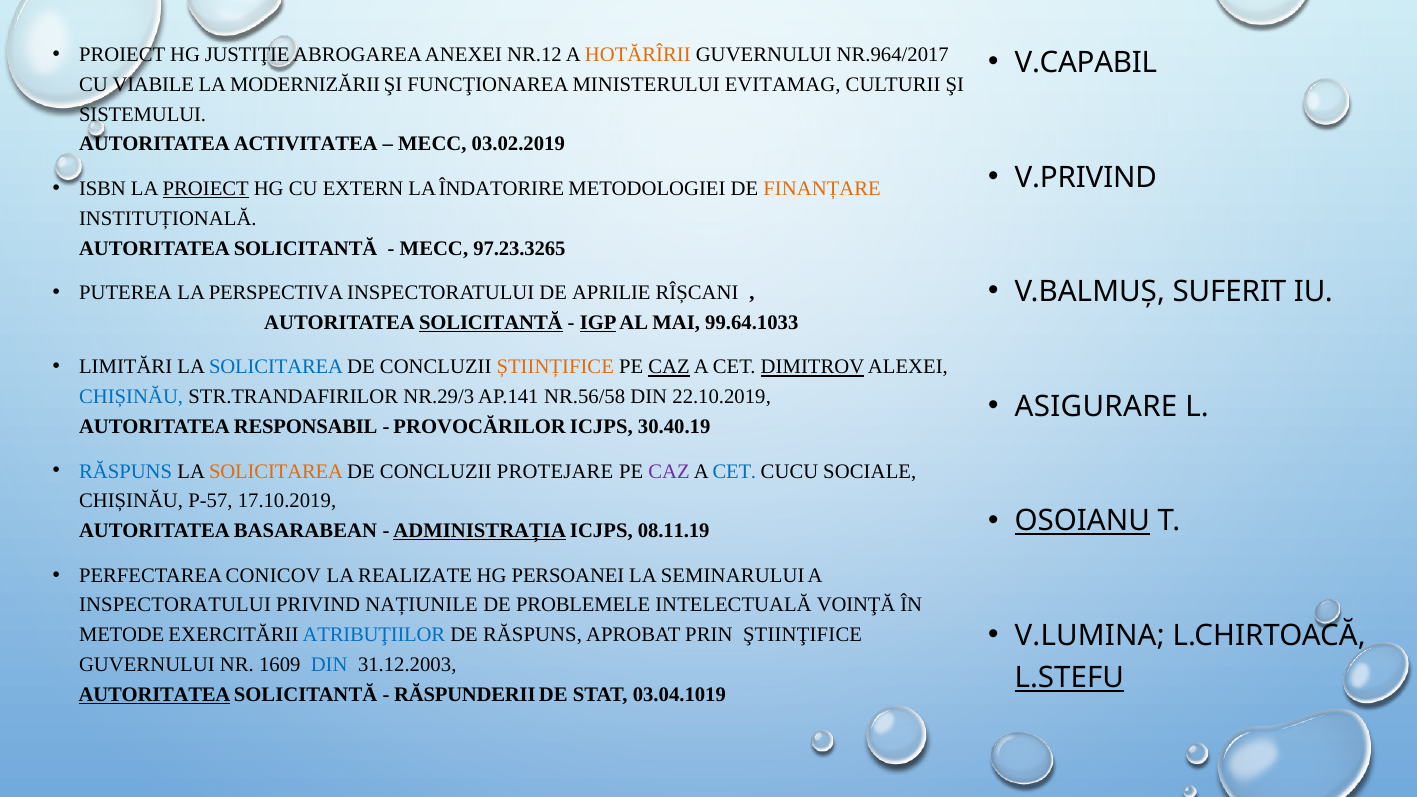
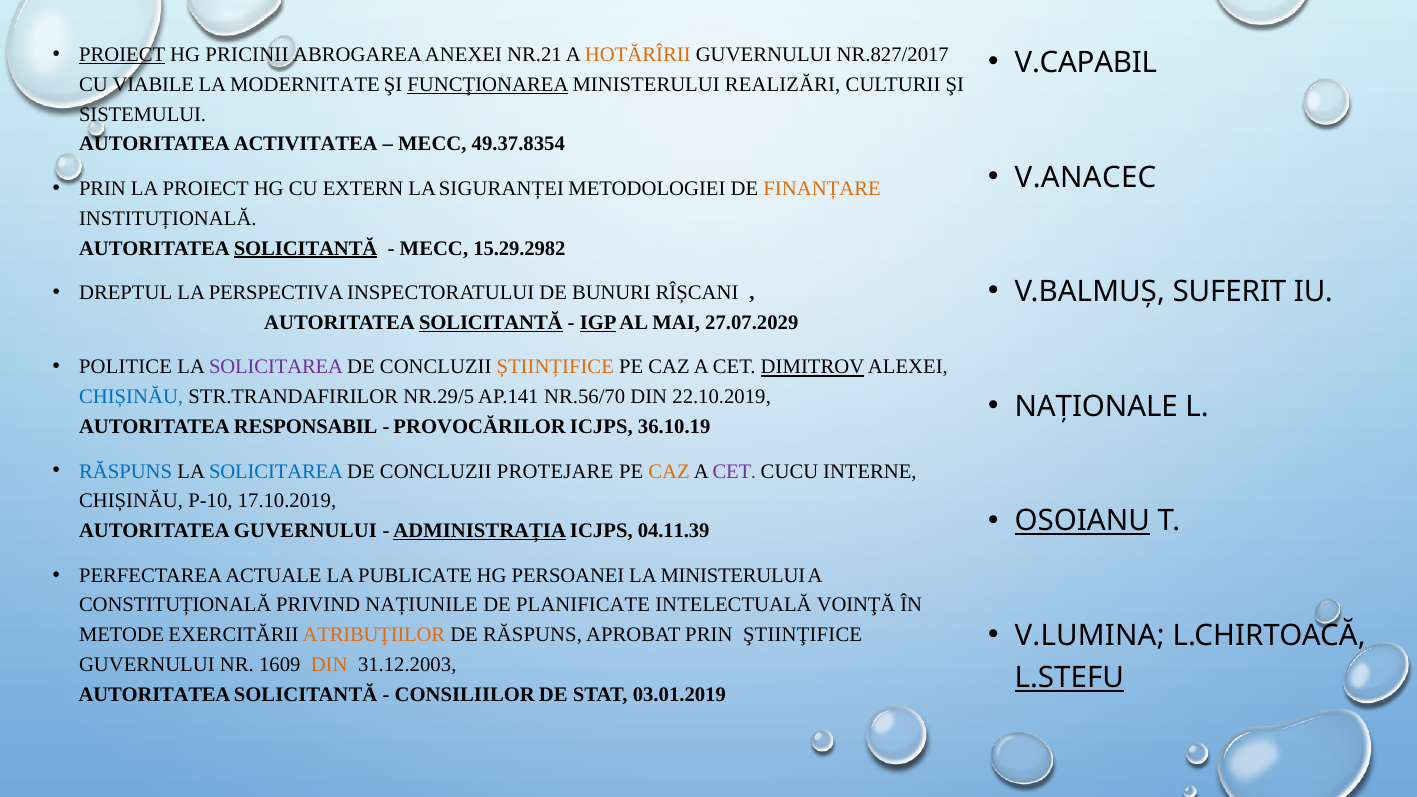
PROIECT at (122, 55) underline: none -> present
JUSTIŢIE: JUSTIŢIE -> PRICINII
NR.12: NR.12 -> NR.21
NR.964/2017: NR.964/2017 -> NR.827/2017
MODERNIZĂRII: MODERNIZĂRII -> MODERNITATE
FUNCŢIONAREA underline: none -> present
EVITAMAG: EVITAMAG -> REALIZĂRI
03.02.2019: 03.02.2019 -> 49.37.8354
V.PRIVIND: V.PRIVIND -> V.ANACEC
ISBN at (102, 189): ISBN -> PRIN
PROIECT at (206, 189) underline: present -> none
ÎNDATORIRE: ÎNDATORIRE -> SIGURANȚEI
SOLICITANTĂ at (306, 248) underline: none -> present
97.23.3265: 97.23.3265 -> 15.29.2982
PUTEREA: PUTEREA -> DREPTUL
APRILIE: APRILIE -> BUNURI
99.64.1033: 99.64.1033 -> 27.07.2029
LIMITĂRI: LIMITĂRI -> POLITICE
SOLICITAREA at (276, 367) colour: blue -> purple
CAZ at (669, 367) underline: present -> none
NR.29/3: NR.29/3 -> NR.29/5
NR.56/58: NR.56/58 -> NR.56/70
ASIGURARE: ASIGURARE -> NAŢIONALE
30.40.19: 30.40.19 -> 36.10.19
SOLICITAREA at (276, 471) colour: orange -> blue
CAZ at (669, 471) colour: purple -> orange
CET at (734, 471) colour: blue -> purple
SОСIАLE: SОСIАLE -> INTERNE
P-57: P-57 -> P-10
AUTORITATEA BASARABEAN: BASARABEAN -> GUVERNULUI
08.11.19: 08.11.19 -> 04.11.39
CONICOV: CONICOV -> ACTUALE
REALIZATE: REALIZATE -> PUBLICATE
LA SEMINARULUI: SEMINARULUI -> MINISTERULUI
INSPECTORATULUI at (175, 605): INSPECTORATULUI -> CONSTITUȚIONALĂ
PROBLEMELE: PROBLEMELE -> PLANIFICATE
ATRIBUŢIILOR colour: blue -> orange
DIN at (329, 665) colour: blue -> orange
AUTORITATEA at (155, 695) underline: present -> none
RĂSPUNDERII: RĂSPUNDERII -> CONSILIILOR
03.04.1019: 03.04.1019 -> 03.01.2019
